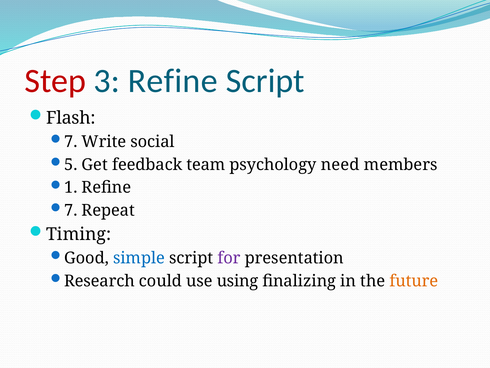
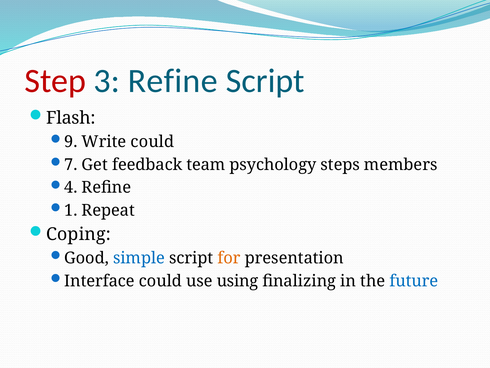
7 at (71, 142): 7 -> 9
Write social: social -> could
5: 5 -> 7
need: need -> steps
1: 1 -> 4
7 at (71, 210): 7 -> 1
Timing: Timing -> Coping
for colour: purple -> orange
Research: Research -> Interface
future colour: orange -> blue
